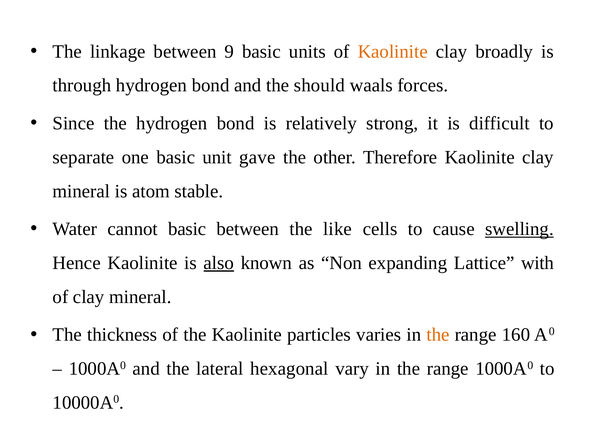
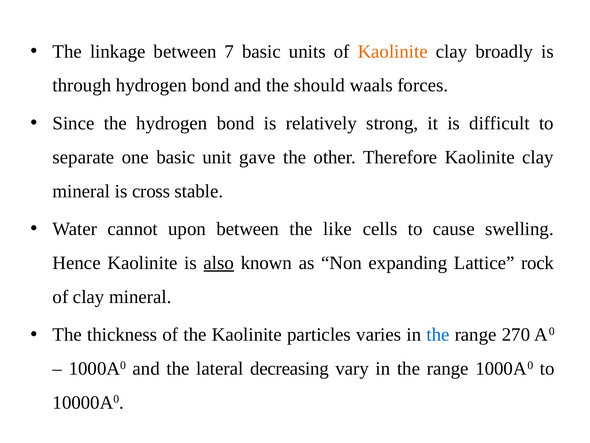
9: 9 -> 7
atom: atom -> cross
cannot basic: basic -> upon
swelling underline: present -> none
with: with -> rock
the at (438, 334) colour: orange -> blue
160: 160 -> 270
hexagonal: hexagonal -> decreasing
